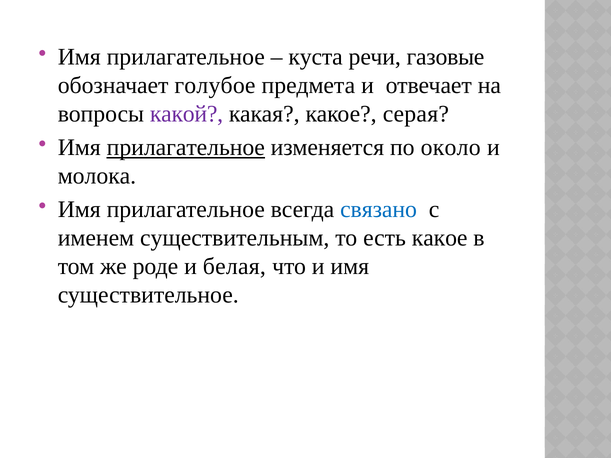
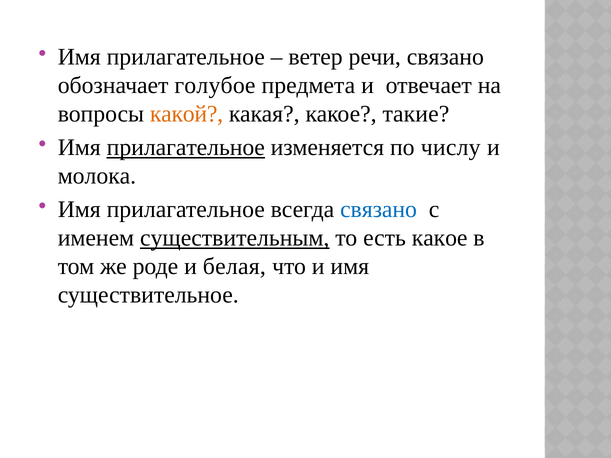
куста: куста -> ветер
речи газовые: газовые -> связано
какой colour: purple -> orange
серая: серая -> такие
около: около -> числу
существительным underline: none -> present
